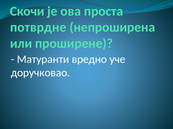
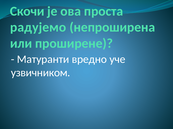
потврдне: потврдне -> радујемо
доручковао: доручковао -> узвичником
